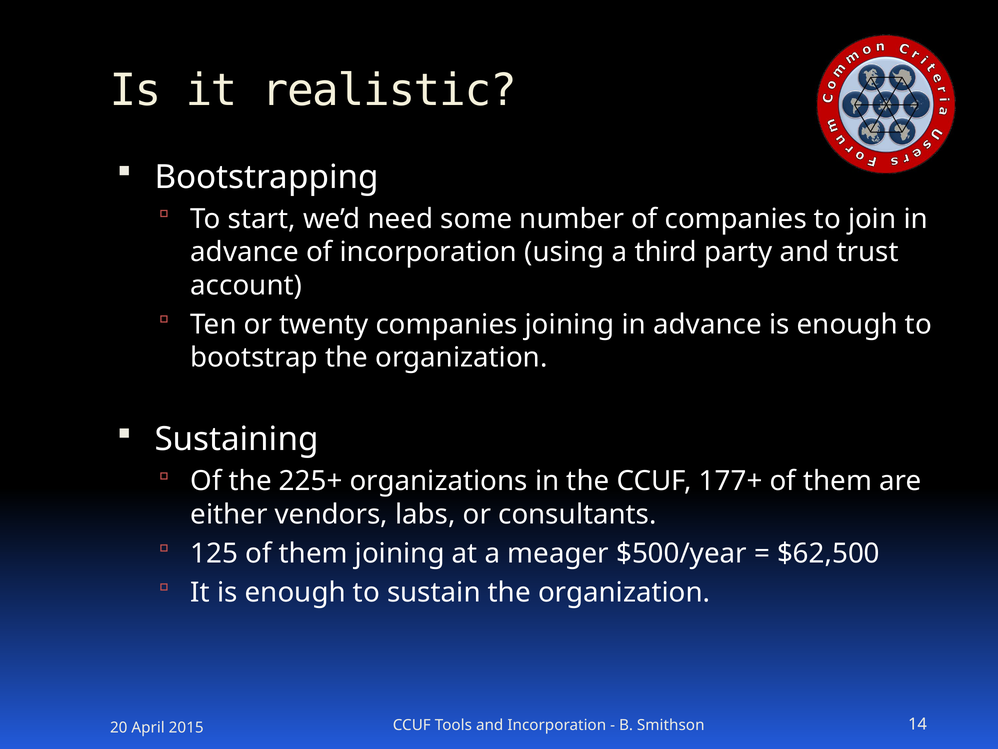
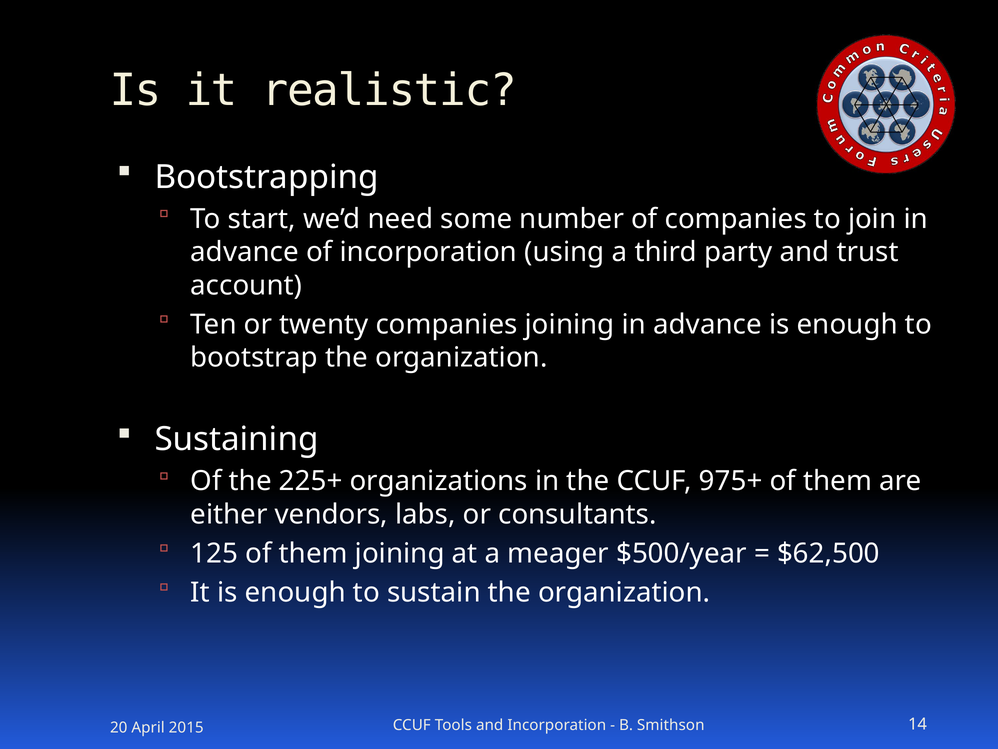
177+: 177+ -> 975+
